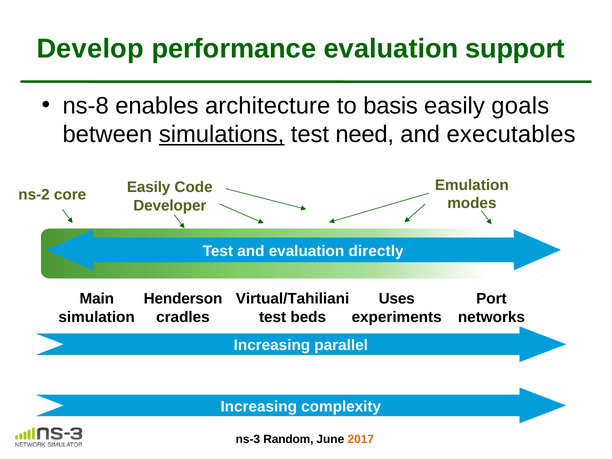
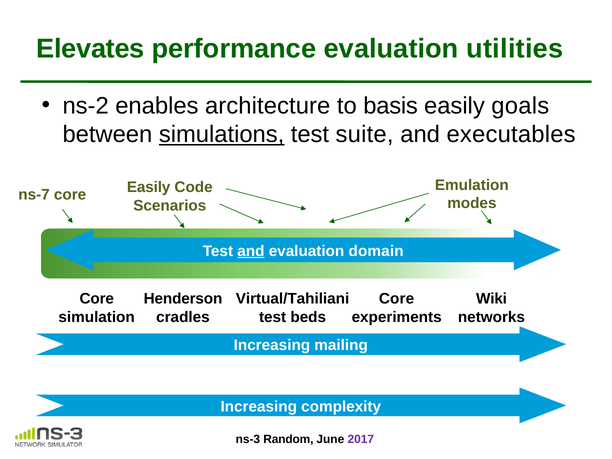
Develop: Develop -> Elevates
support: support -> utilities
ns-8: ns-8 -> ns-2
need: need -> suite
ns-2: ns-2 -> ns-7
Developer: Developer -> Scenarios
and at (251, 251) underline: none -> present
directly: directly -> domain
Main at (97, 299): Main -> Core
Uses at (397, 299): Uses -> Core
Port: Port -> Wiki
parallel: parallel -> mailing
2017 colour: orange -> purple
